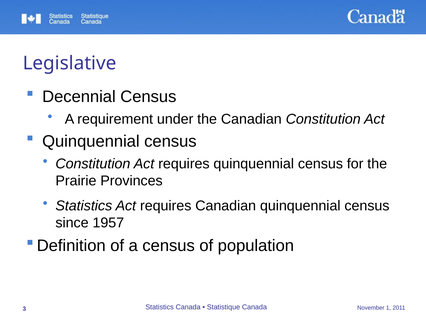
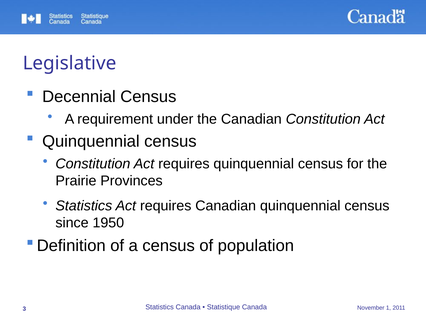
1957: 1957 -> 1950
